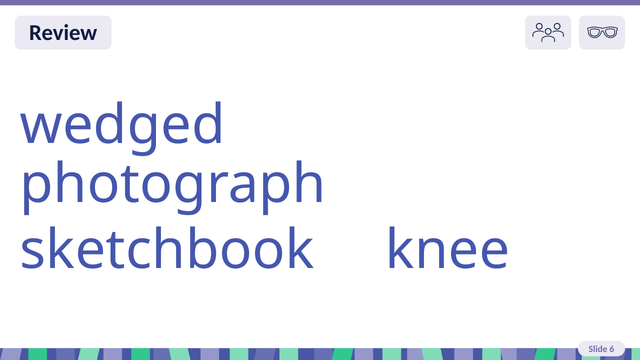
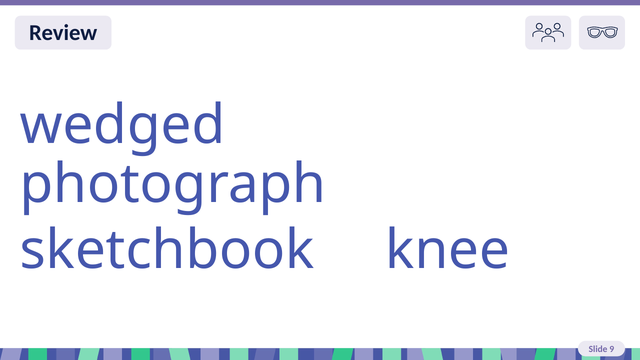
6: 6 -> 9
